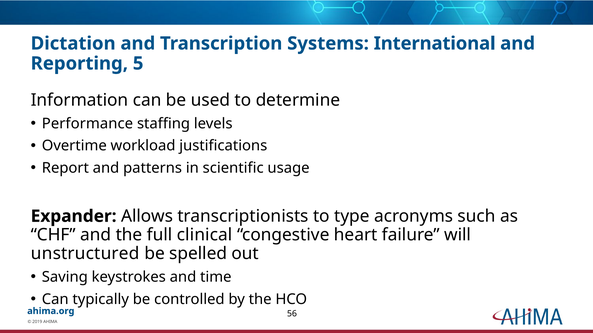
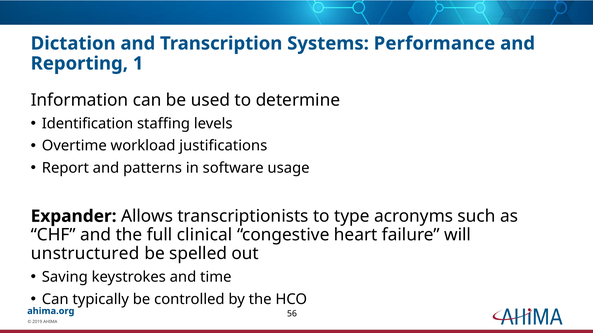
International: International -> Performance
5: 5 -> 1
Performance: Performance -> Identification
scientific: scientific -> software
